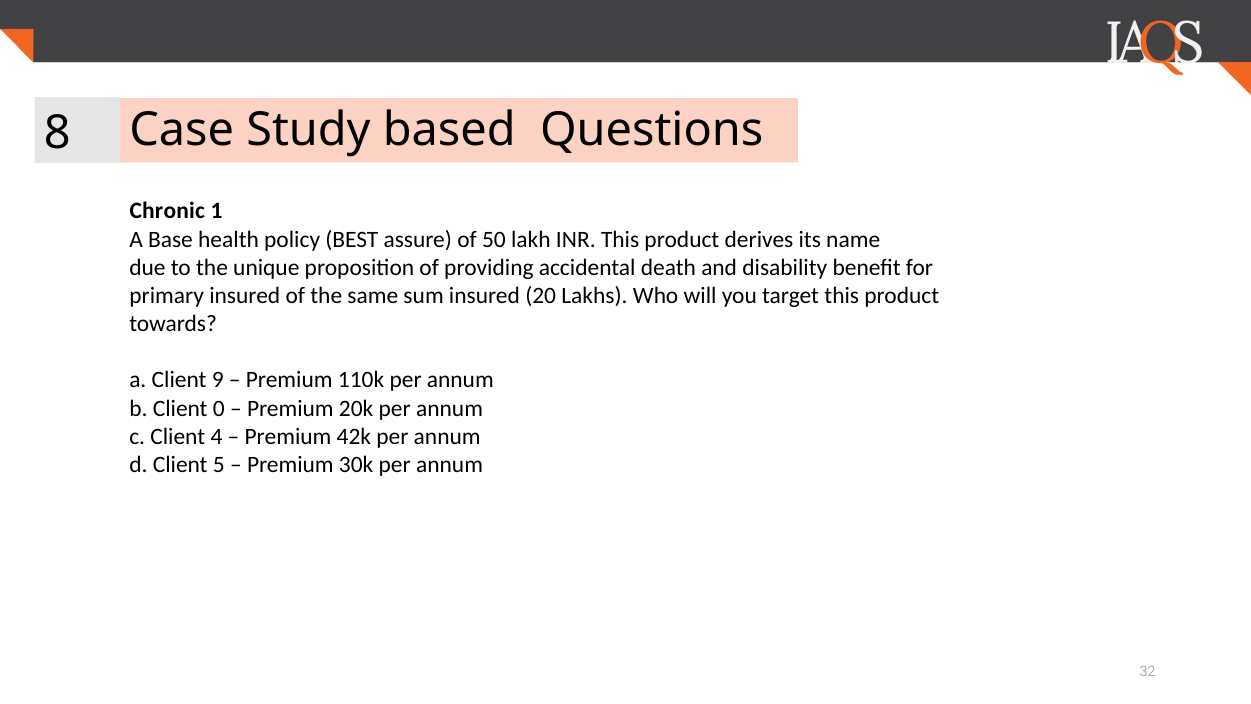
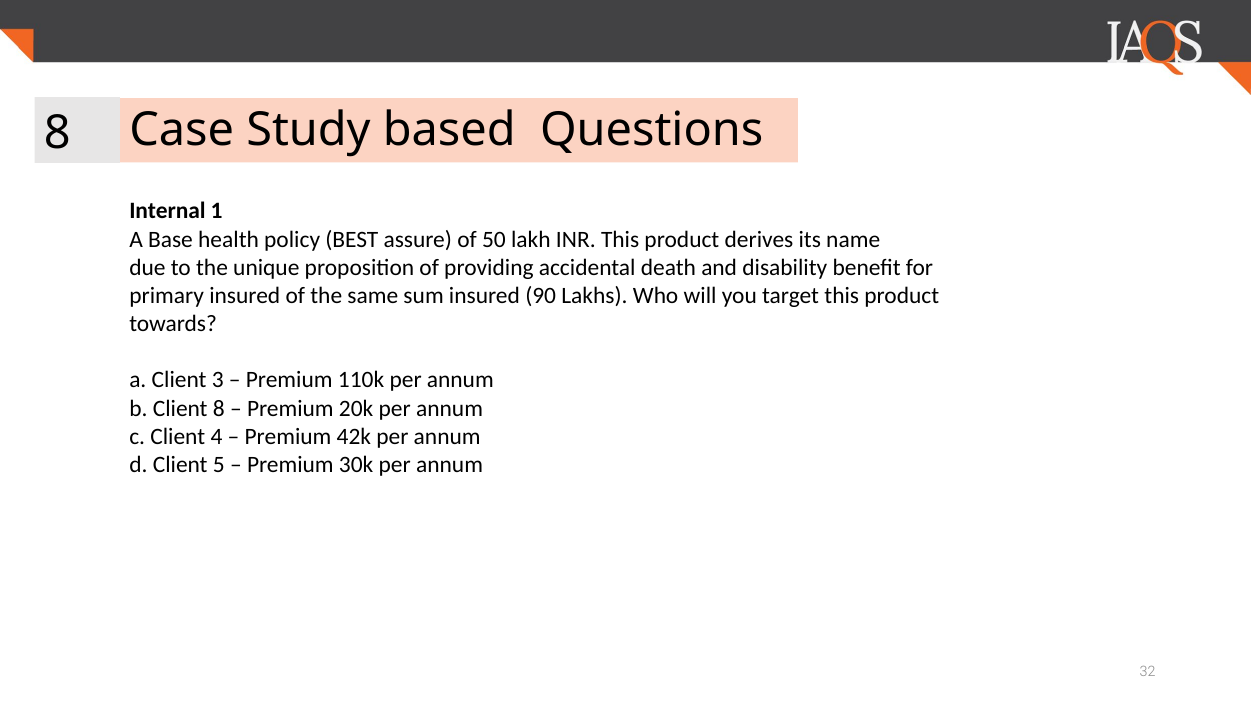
Chronic: Chronic -> Internal
20: 20 -> 90
9: 9 -> 3
Client 0: 0 -> 8
